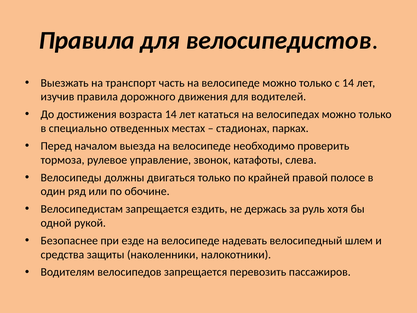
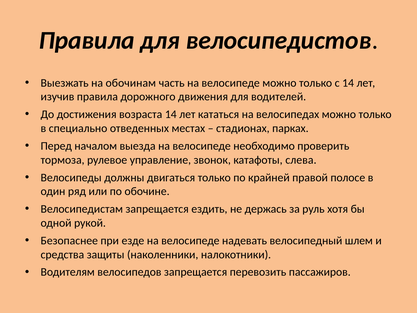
транспорт: транспорт -> обочинам
